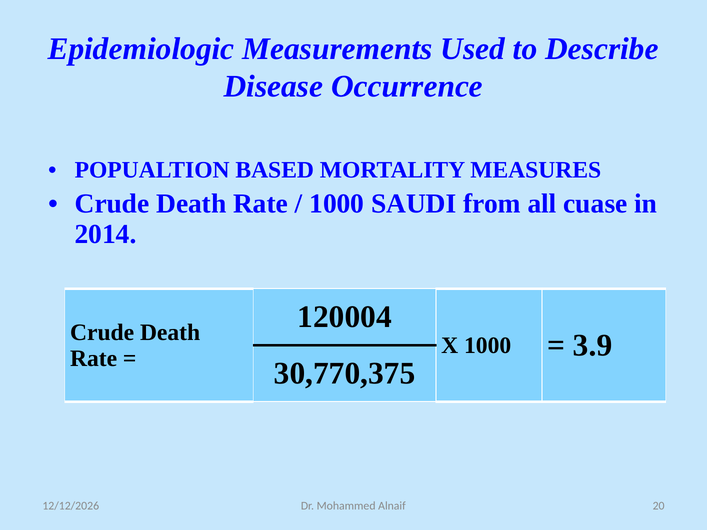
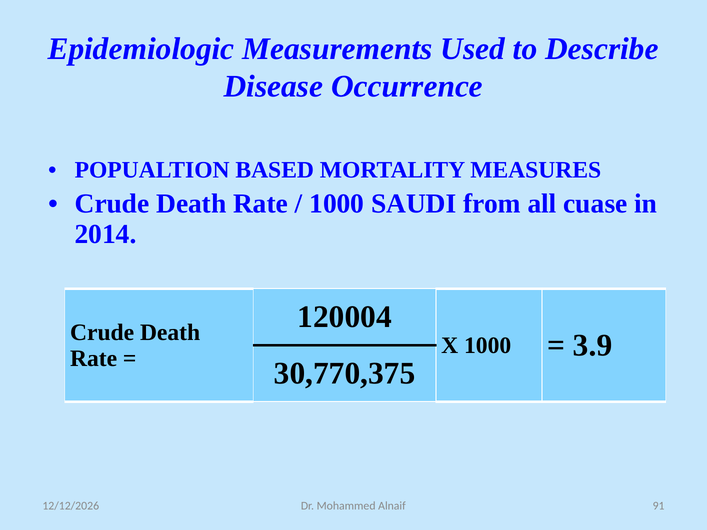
20: 20 -> 91
